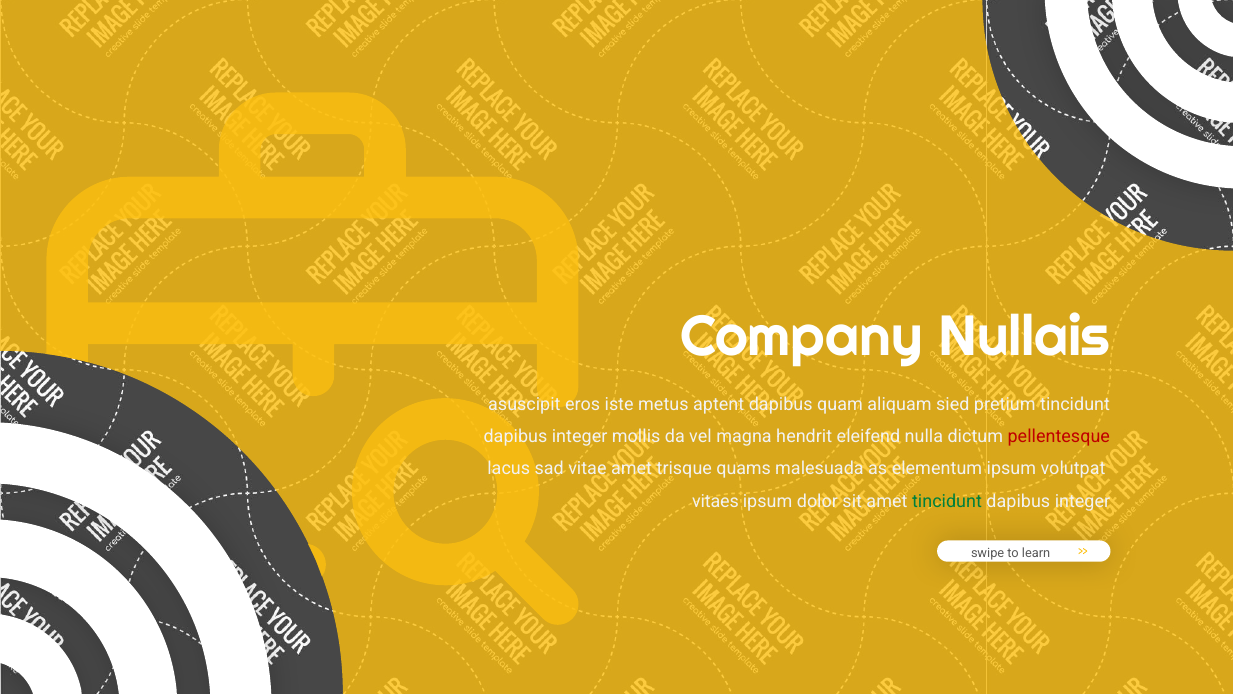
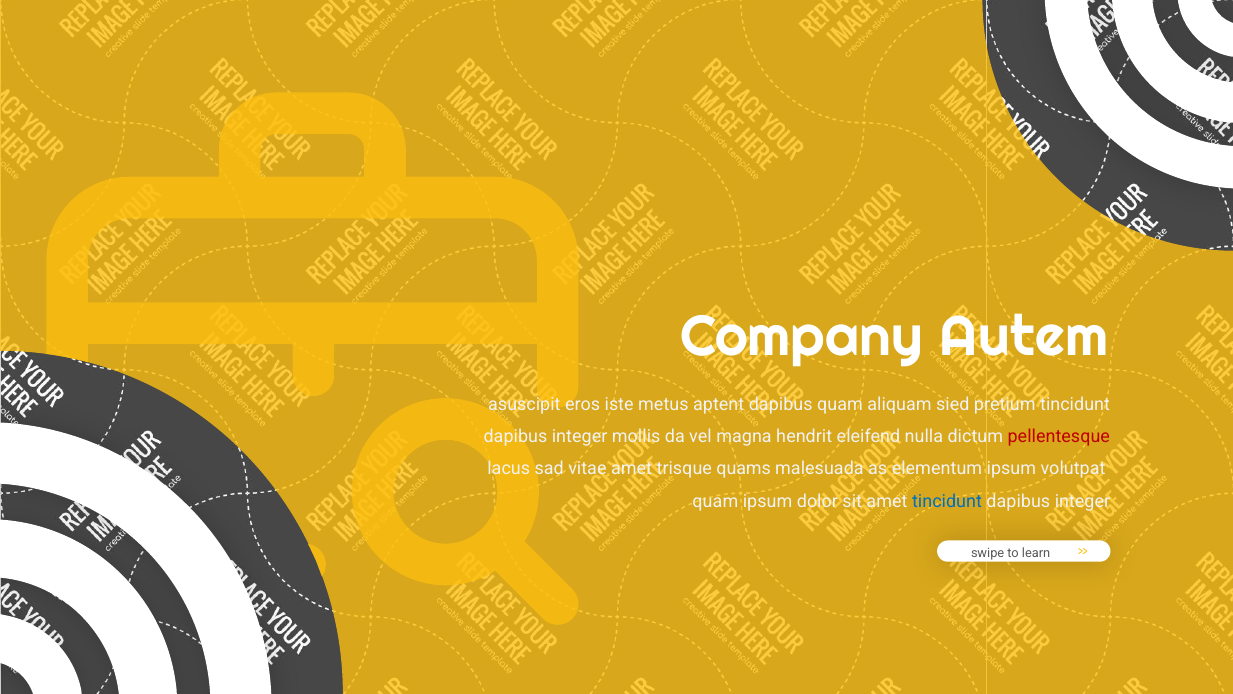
Nullais: Nullais -> Autem
vitaes at (715, 501): vitaes -> quam
tincidunt at (947, 501) colour: green -> blue
